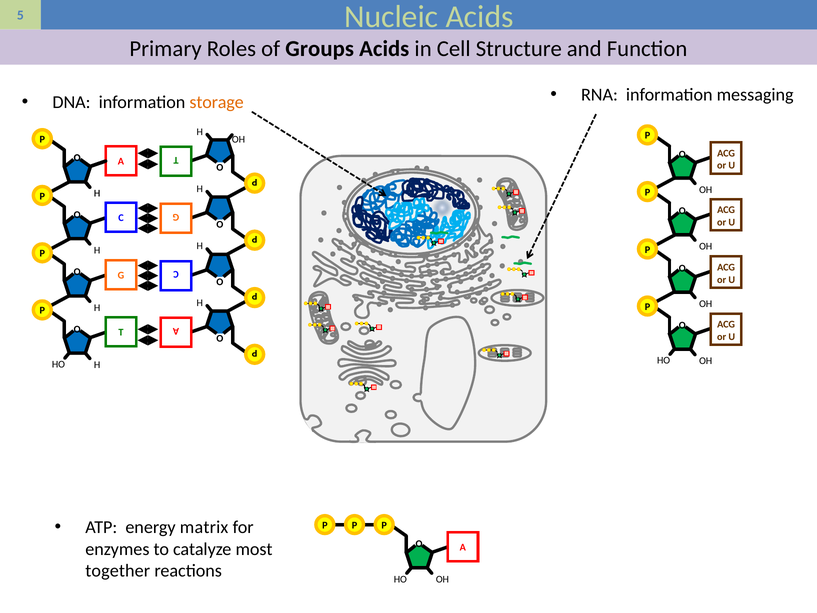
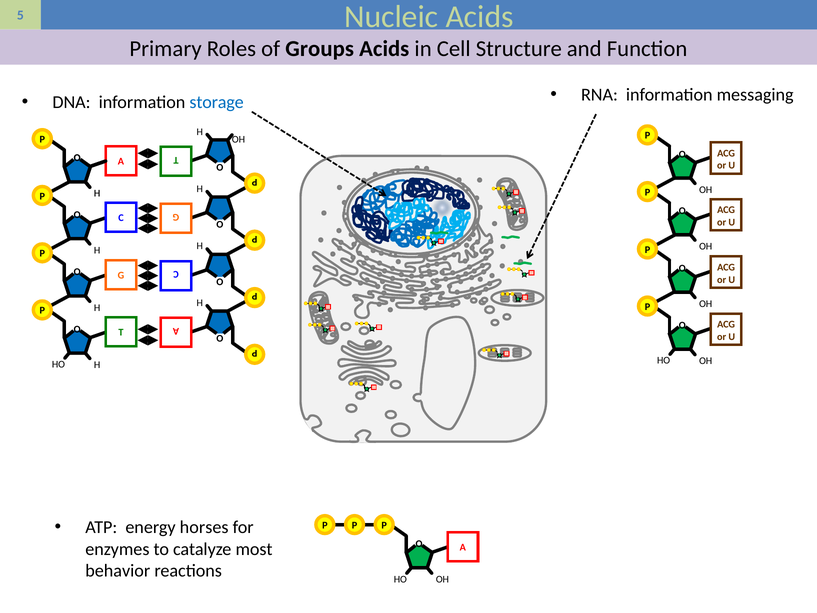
storage colour: orange -> blue
matrix: matrix -> horses
together: together -> behavior
